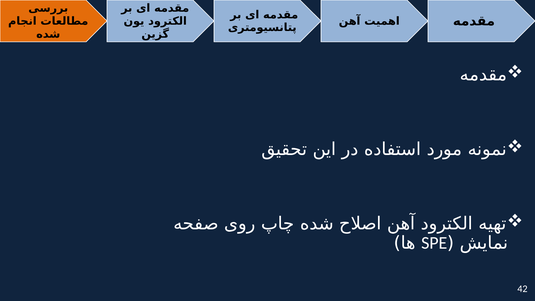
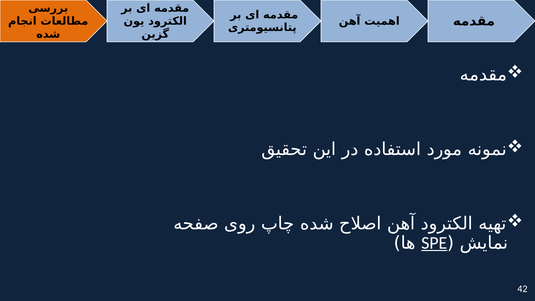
SPE underline: none -> present
